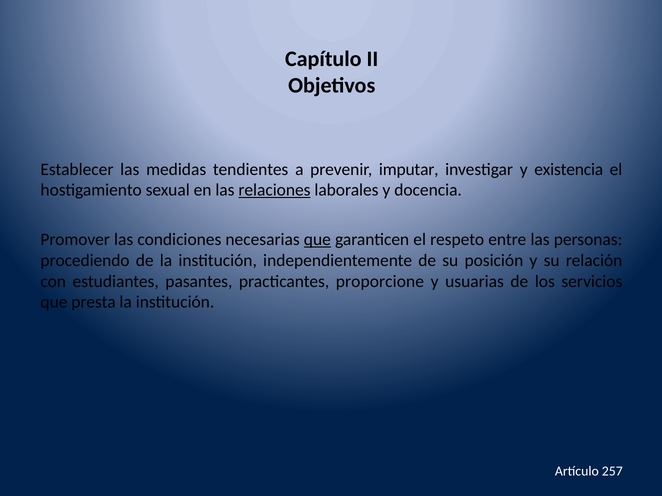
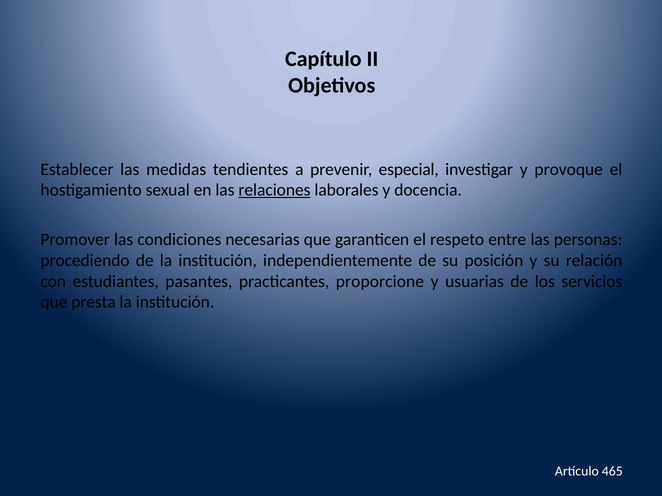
imputar: imputar -> especial
existencia: existencia -> provoque
que at (317, 240) underline: present -> none
257: 257 -> 465
